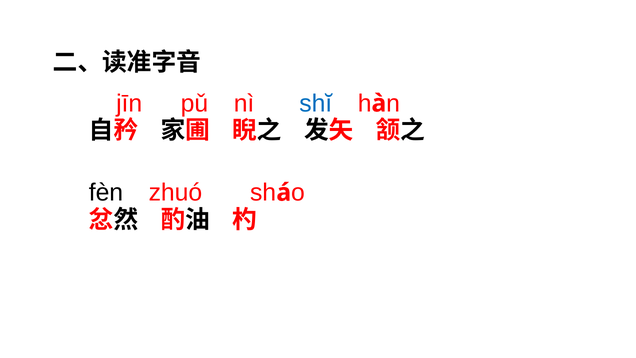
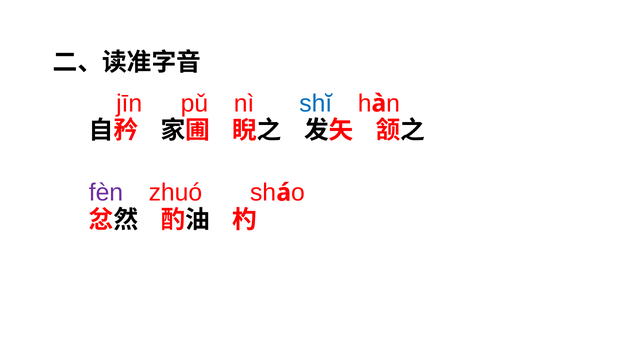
fèn colour: black -> purple
